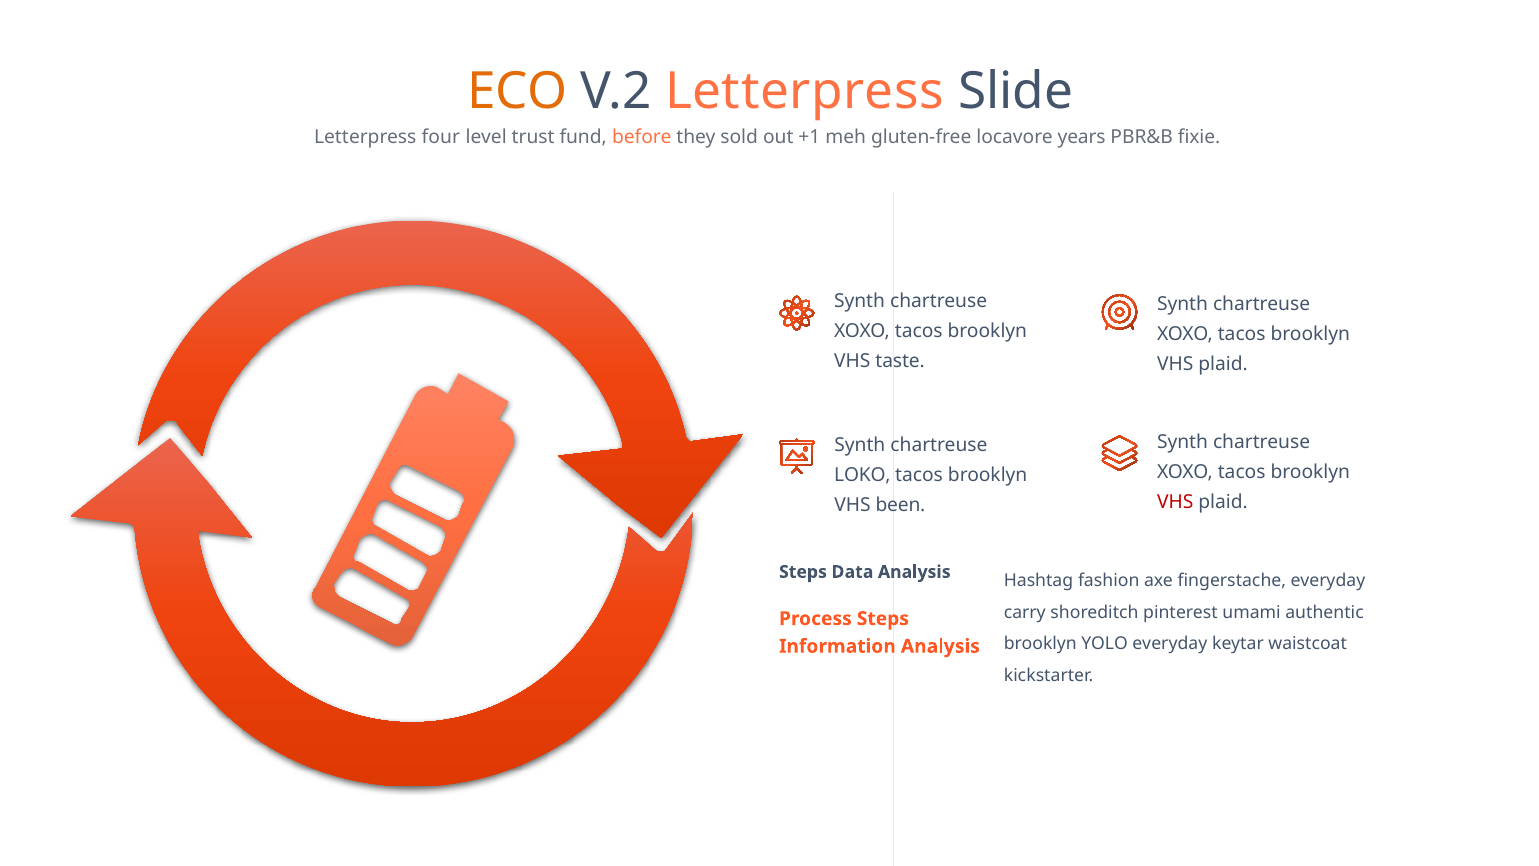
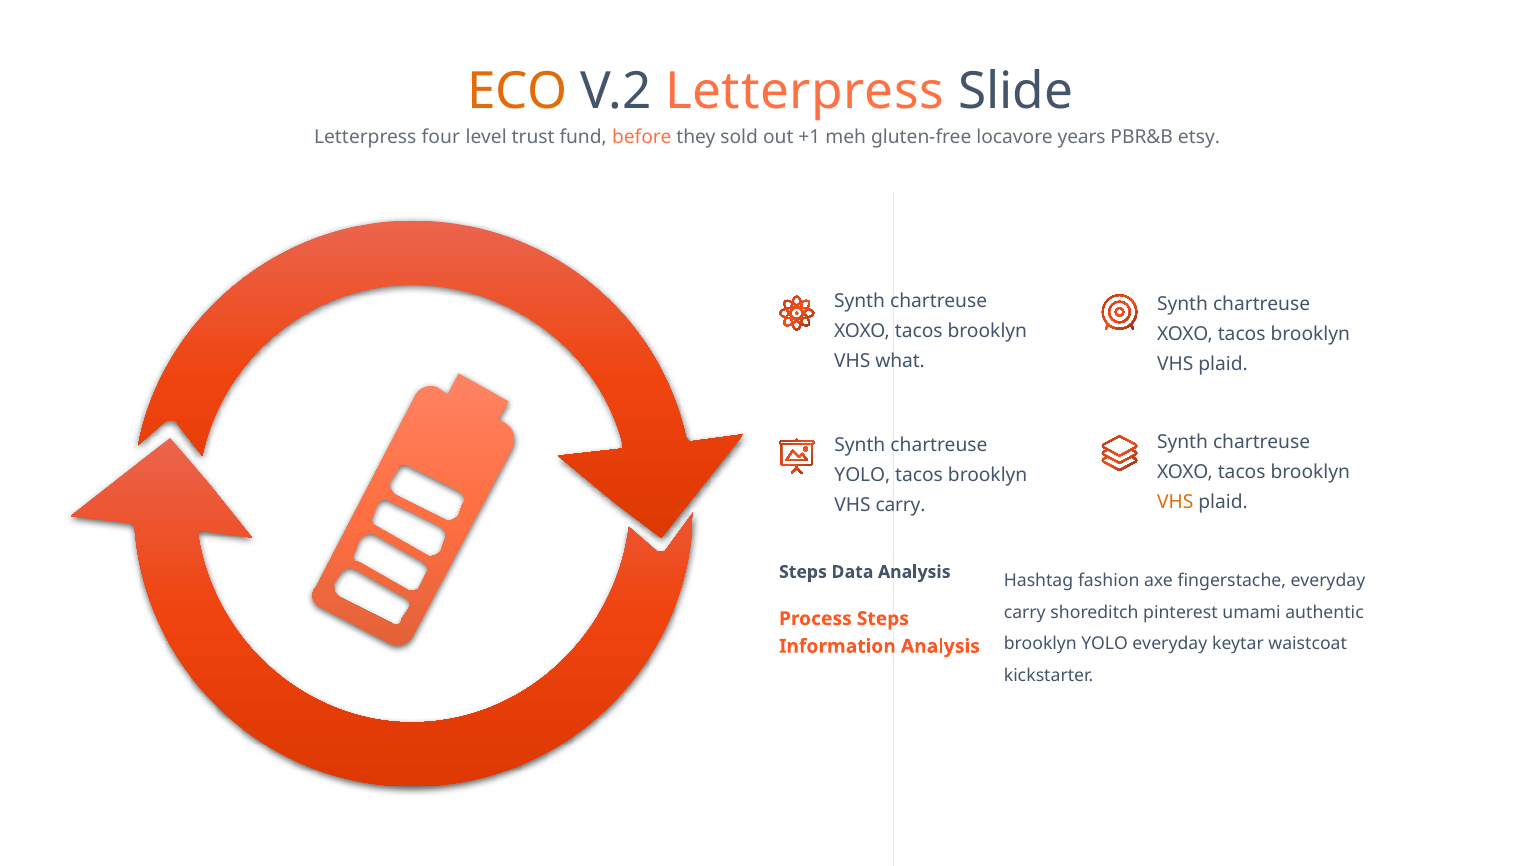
fixie: fixie -> etsy
taste: taste -> what
LOKO at (862, 475): LOKO -> YOLO
VHS at (1175, 502) colour: red -> orange
VHS been: been -> carry
